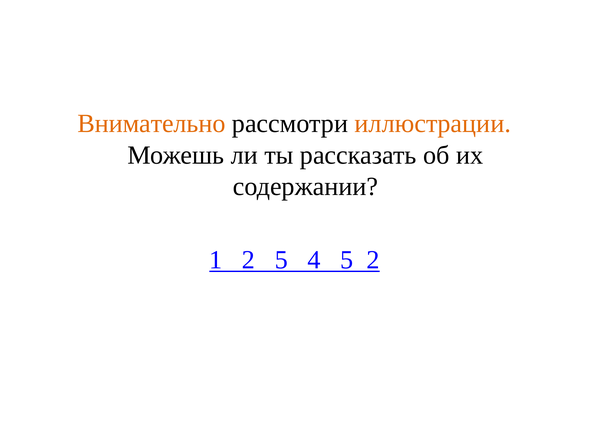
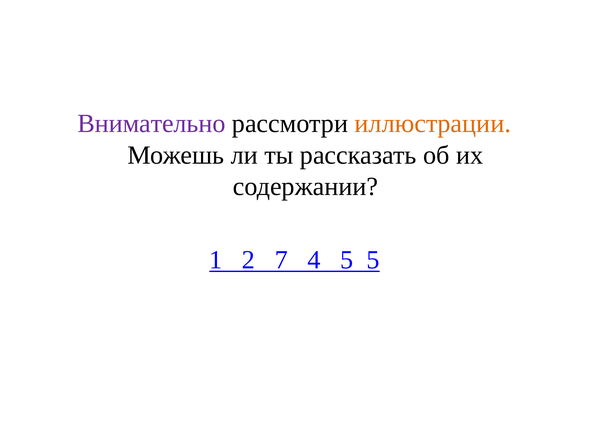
Внимательно colour: orange -> purple
2 5: 5 -> 7
5 2: 2 -> 5
